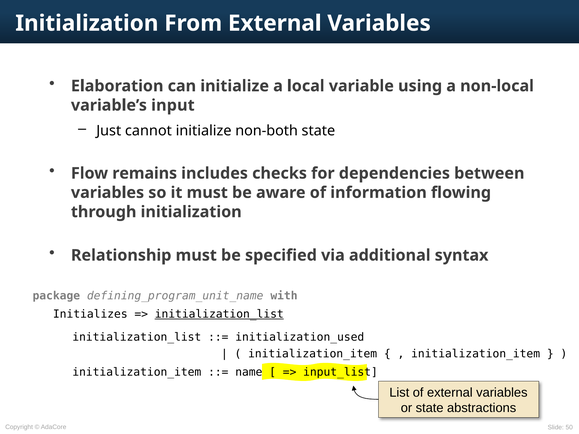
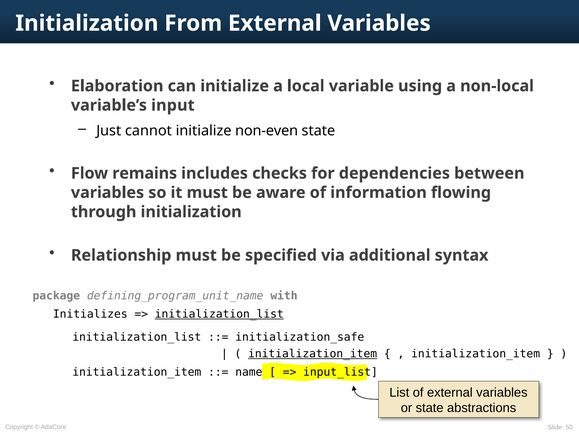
non-both: non-both -> non-even
initialization_used: initialization_used -> initialization_safe
initialization_item at (313, 354) underline: none -> present
